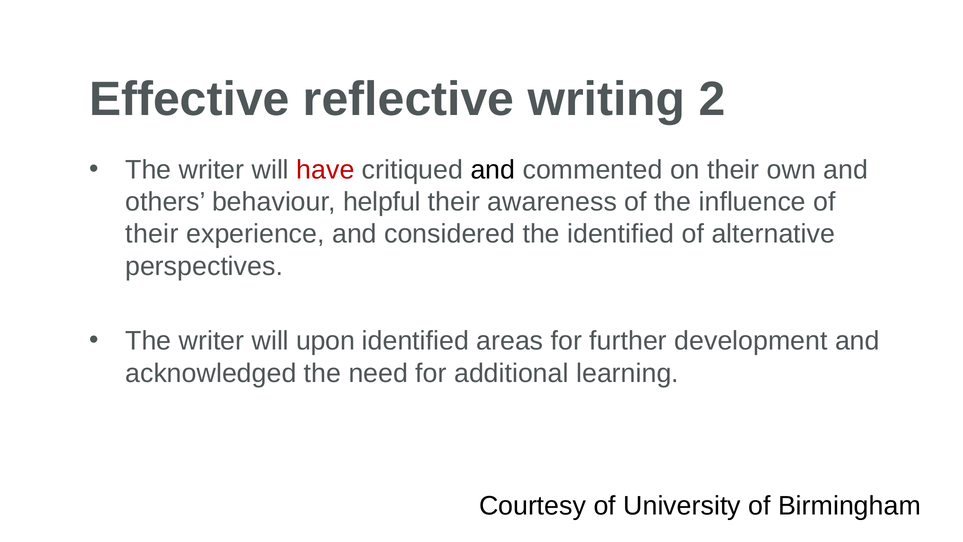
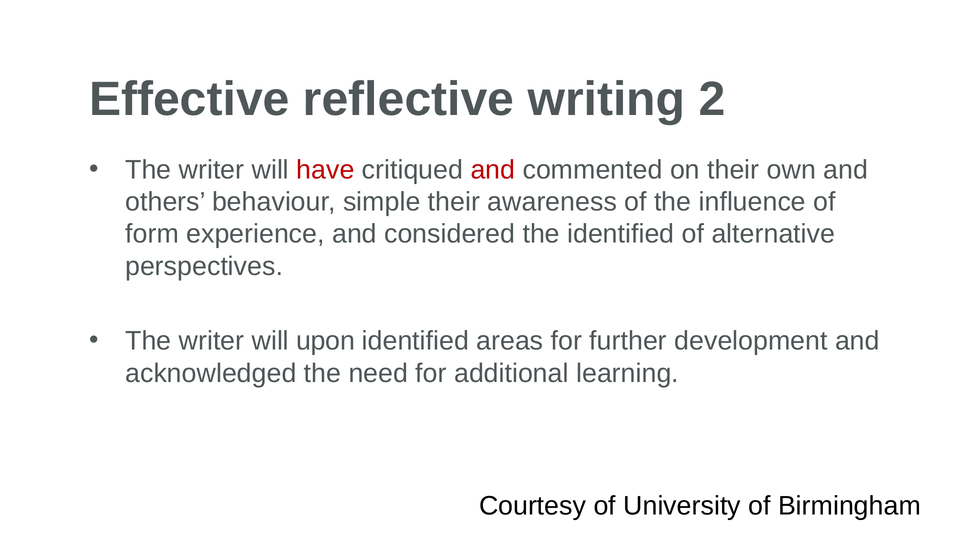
and at (493, 170) colour: black -> red
helpful: helpful -> simple
their at (152, 234): their -> form
